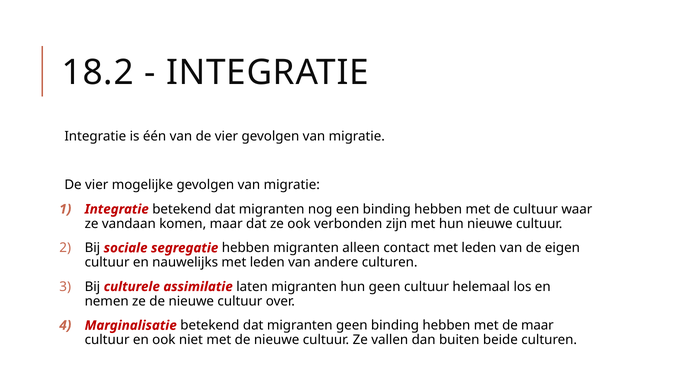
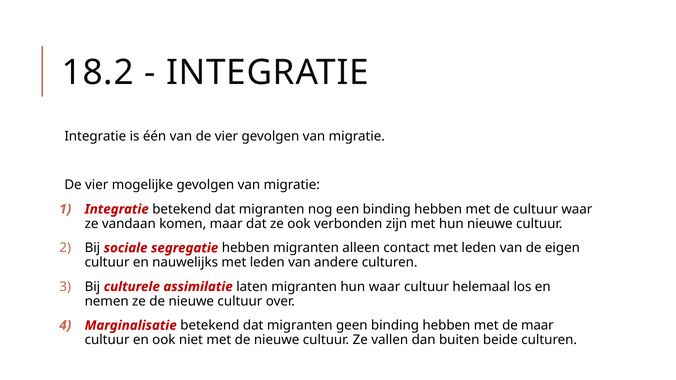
hun geen: geen -> waar
